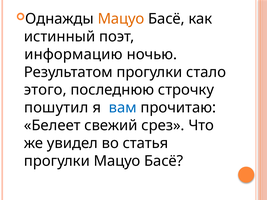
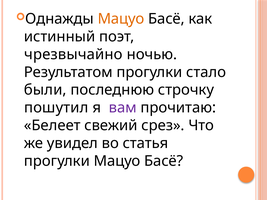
информацию: информацию -> чрезвычайно
этого: этого -> были
вам colour: blue -> purple
